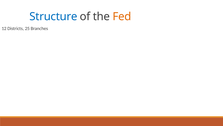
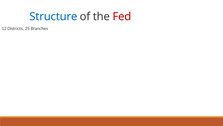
Fed colour: orange -> red
